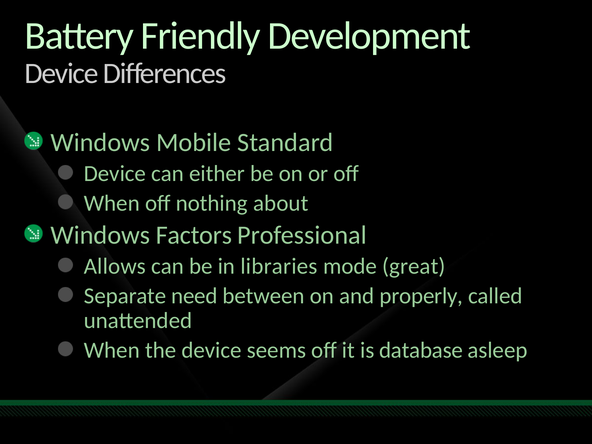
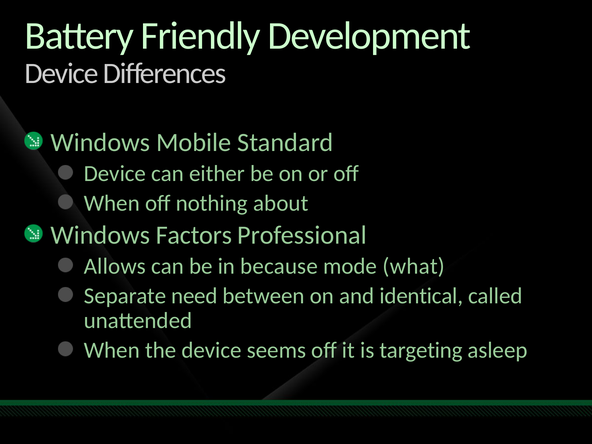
libraries: libraries -> because
great: great -> what
properly: properly -> identical
database: database -> targeting
